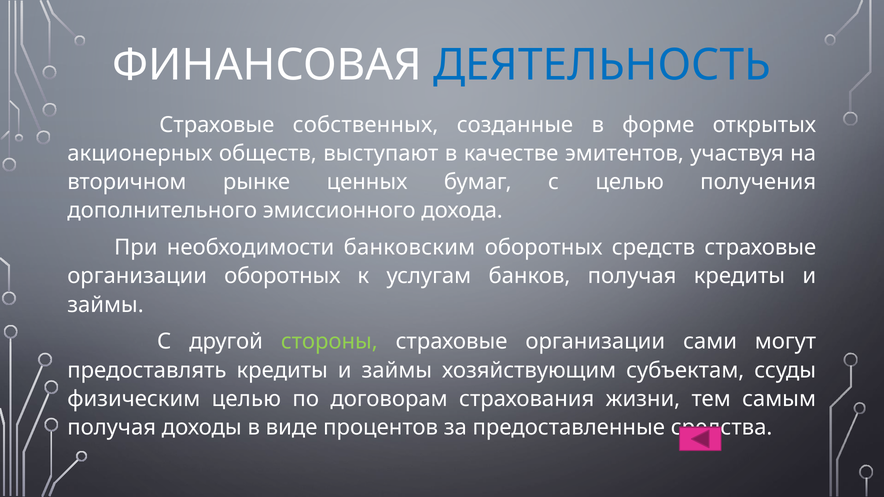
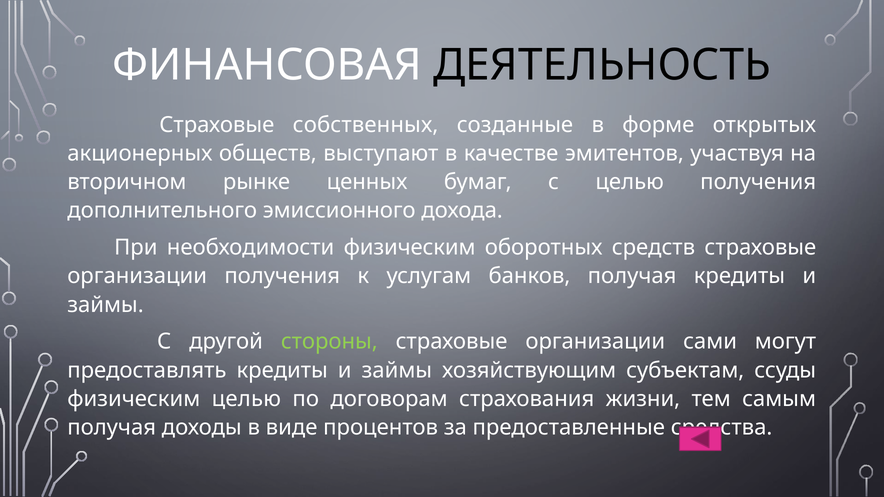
ДЕЯТЕЛЬНОСТЬ colour: blue -> black
необходимости банковским: банковским -> физическим
организации оборотных: оборотных -> получения
